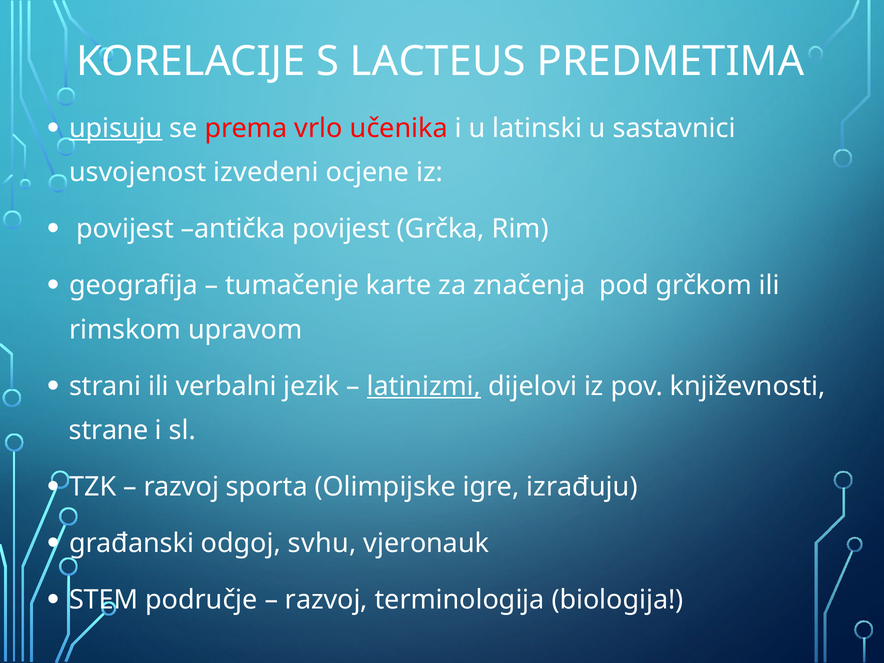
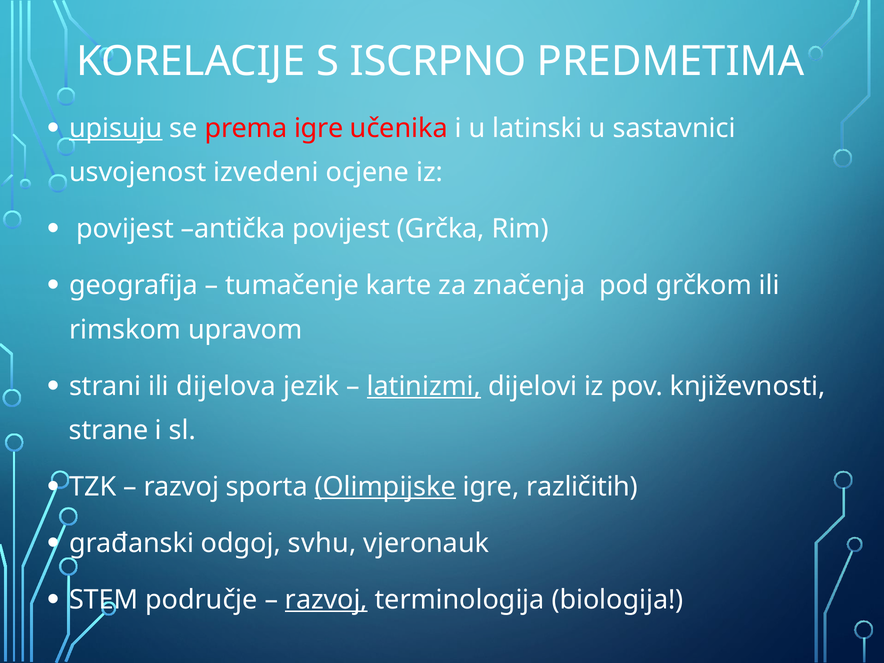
LACTEUS: LACTEUS -> ISCRPNO
prema vrlo: vrlo -> igre
verbalni: verbalni -> dijelova
Olimpijske underline: none -> present
izrađuju: izrađuju -> različitih
razvoj at (326, 600) underline: none -> present
